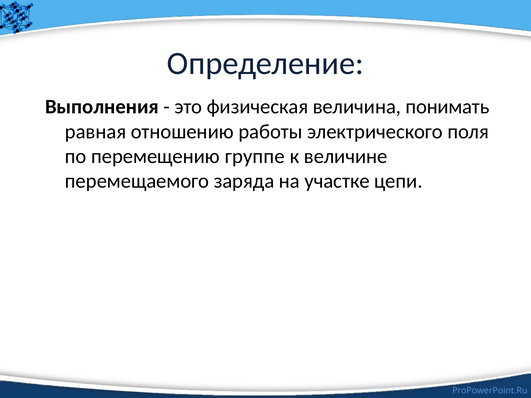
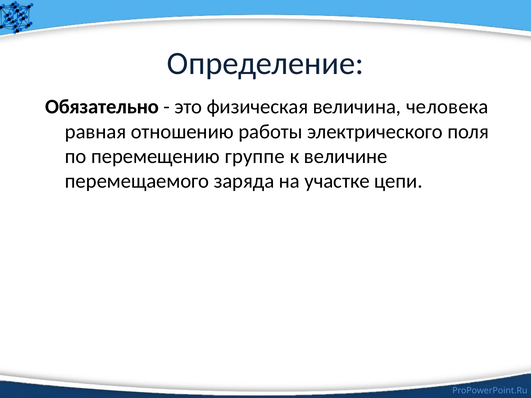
Выполнения: Выполнения -> Обязательно
понимать: понимать -> человека
